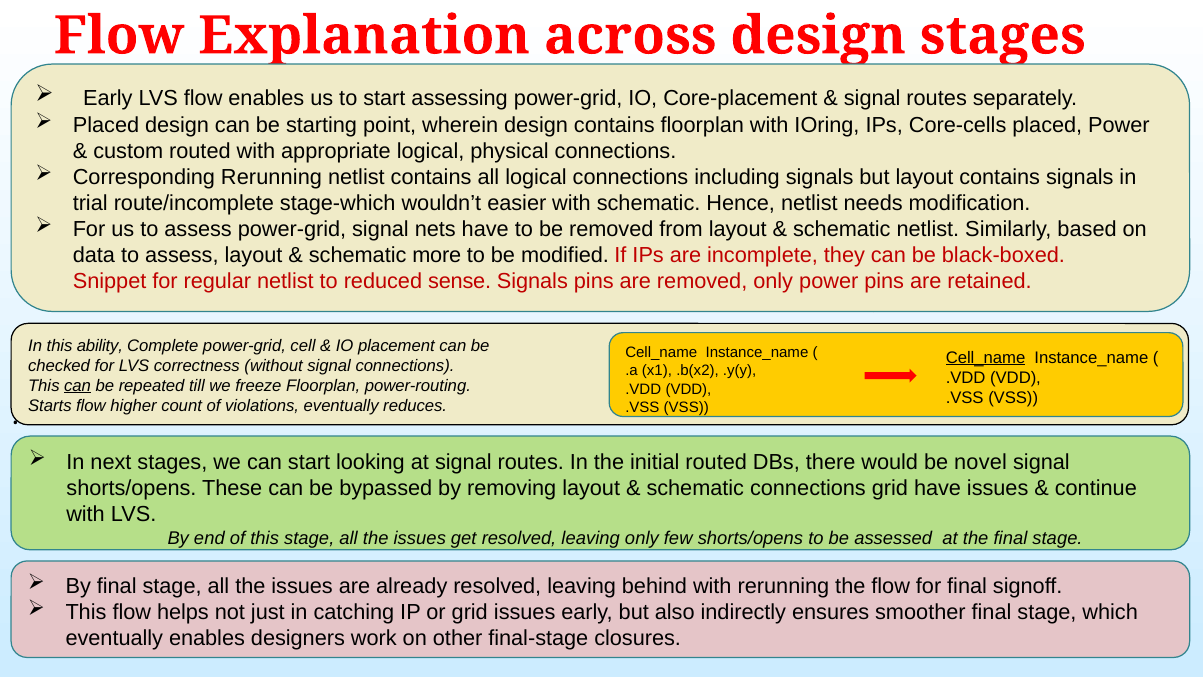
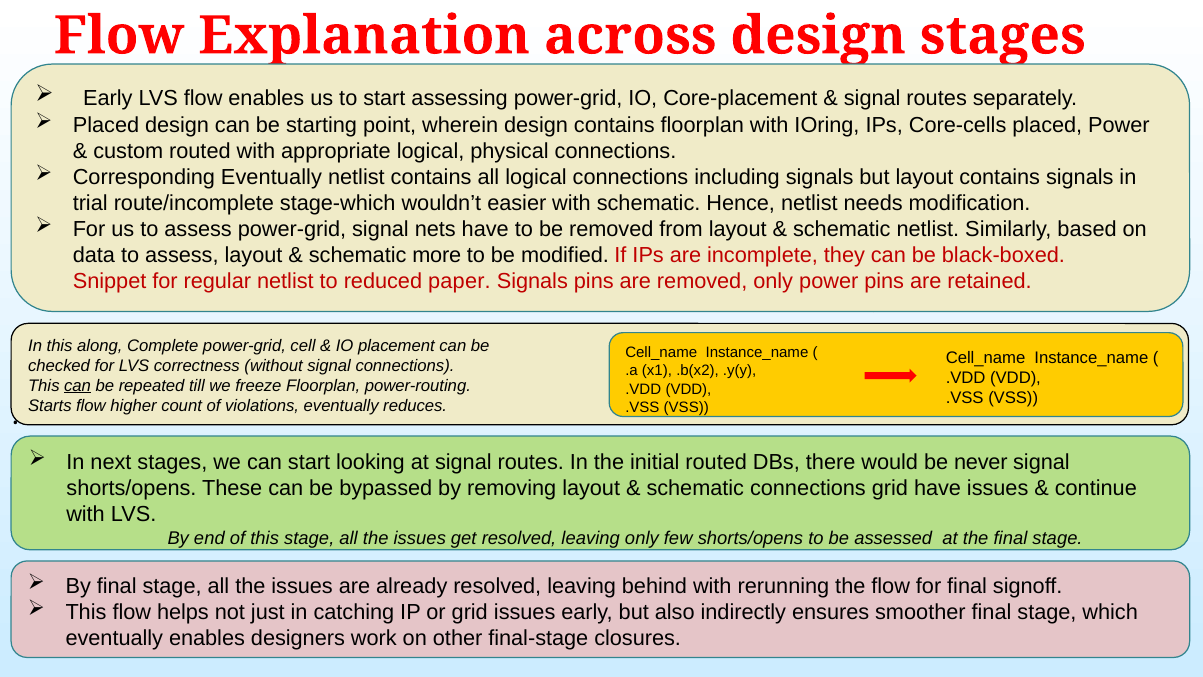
Corresponding Rerunning: Rerunning -> Eventually
sense: sense -> paper
ability: ability -> along
Cell_name at (986, 358) underline: present -> none
novel: novel -> never
